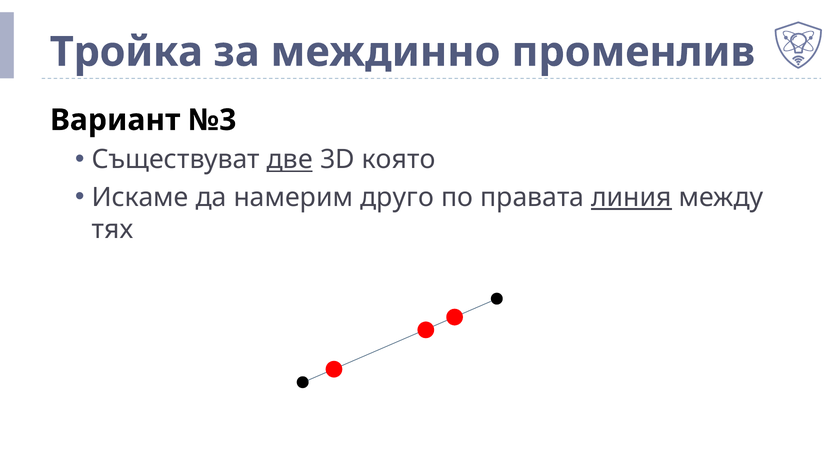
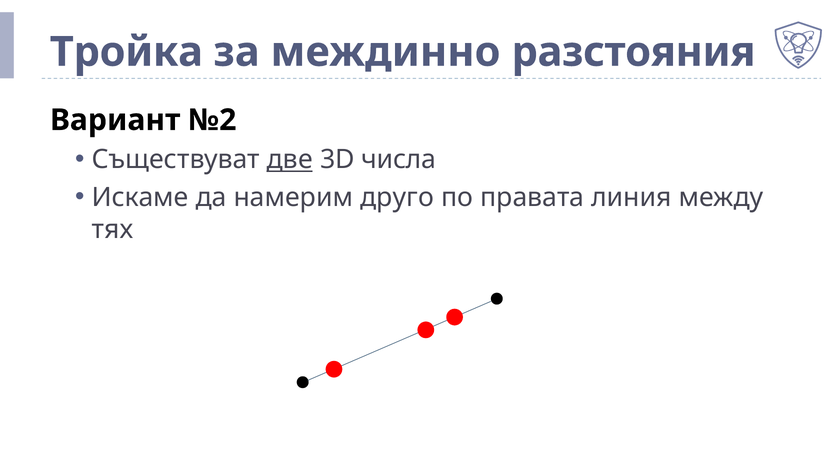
променлив: променлив -> разстояния
№3: №3 -> №2
която: която -> числа
линия underline: present -> none
